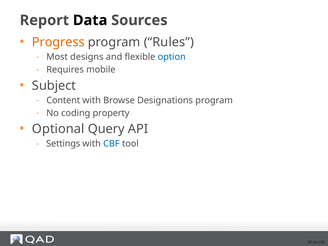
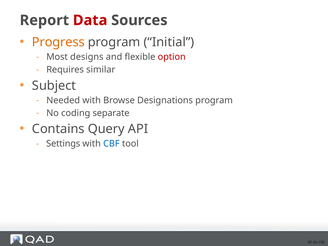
Data colour: black -> red
Rules: Rules -> Initial
option colour: blue -> red
mobile: mobile -> similar
Content: Content -> Needed
property: property -> separate
Optional: Optional -> Contains
